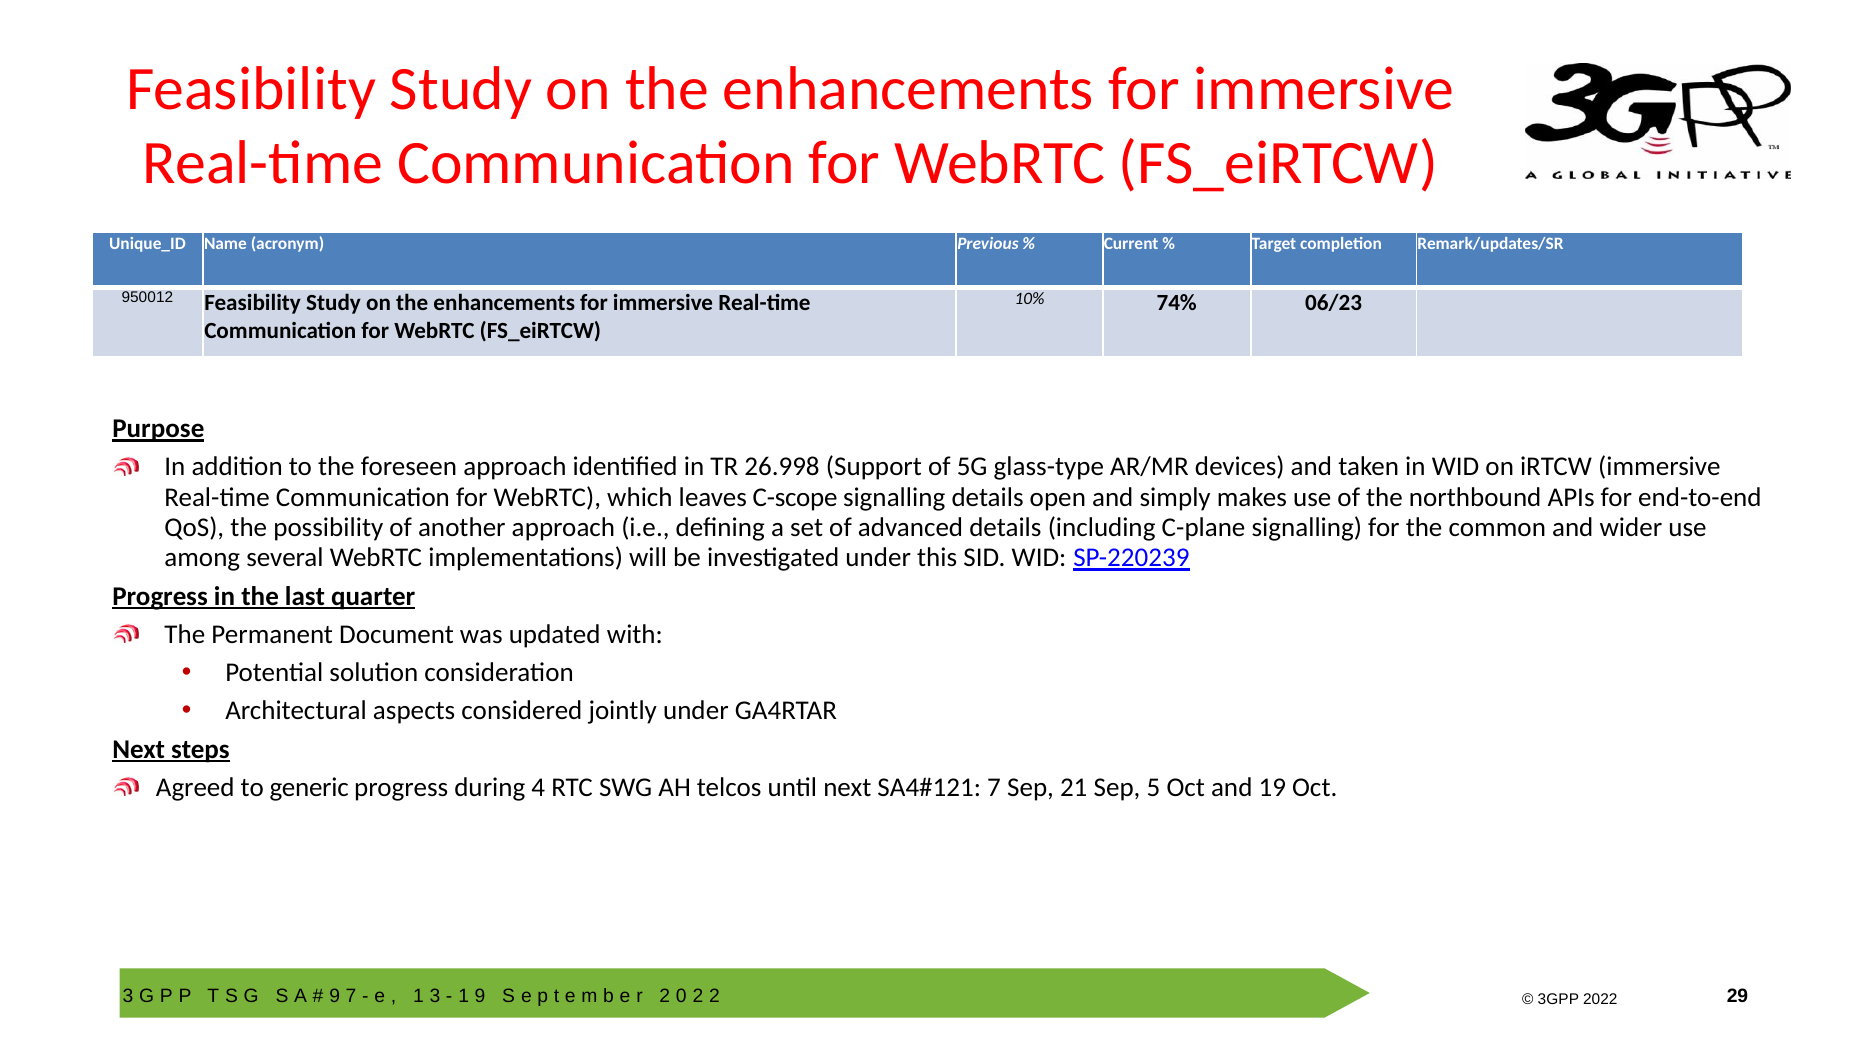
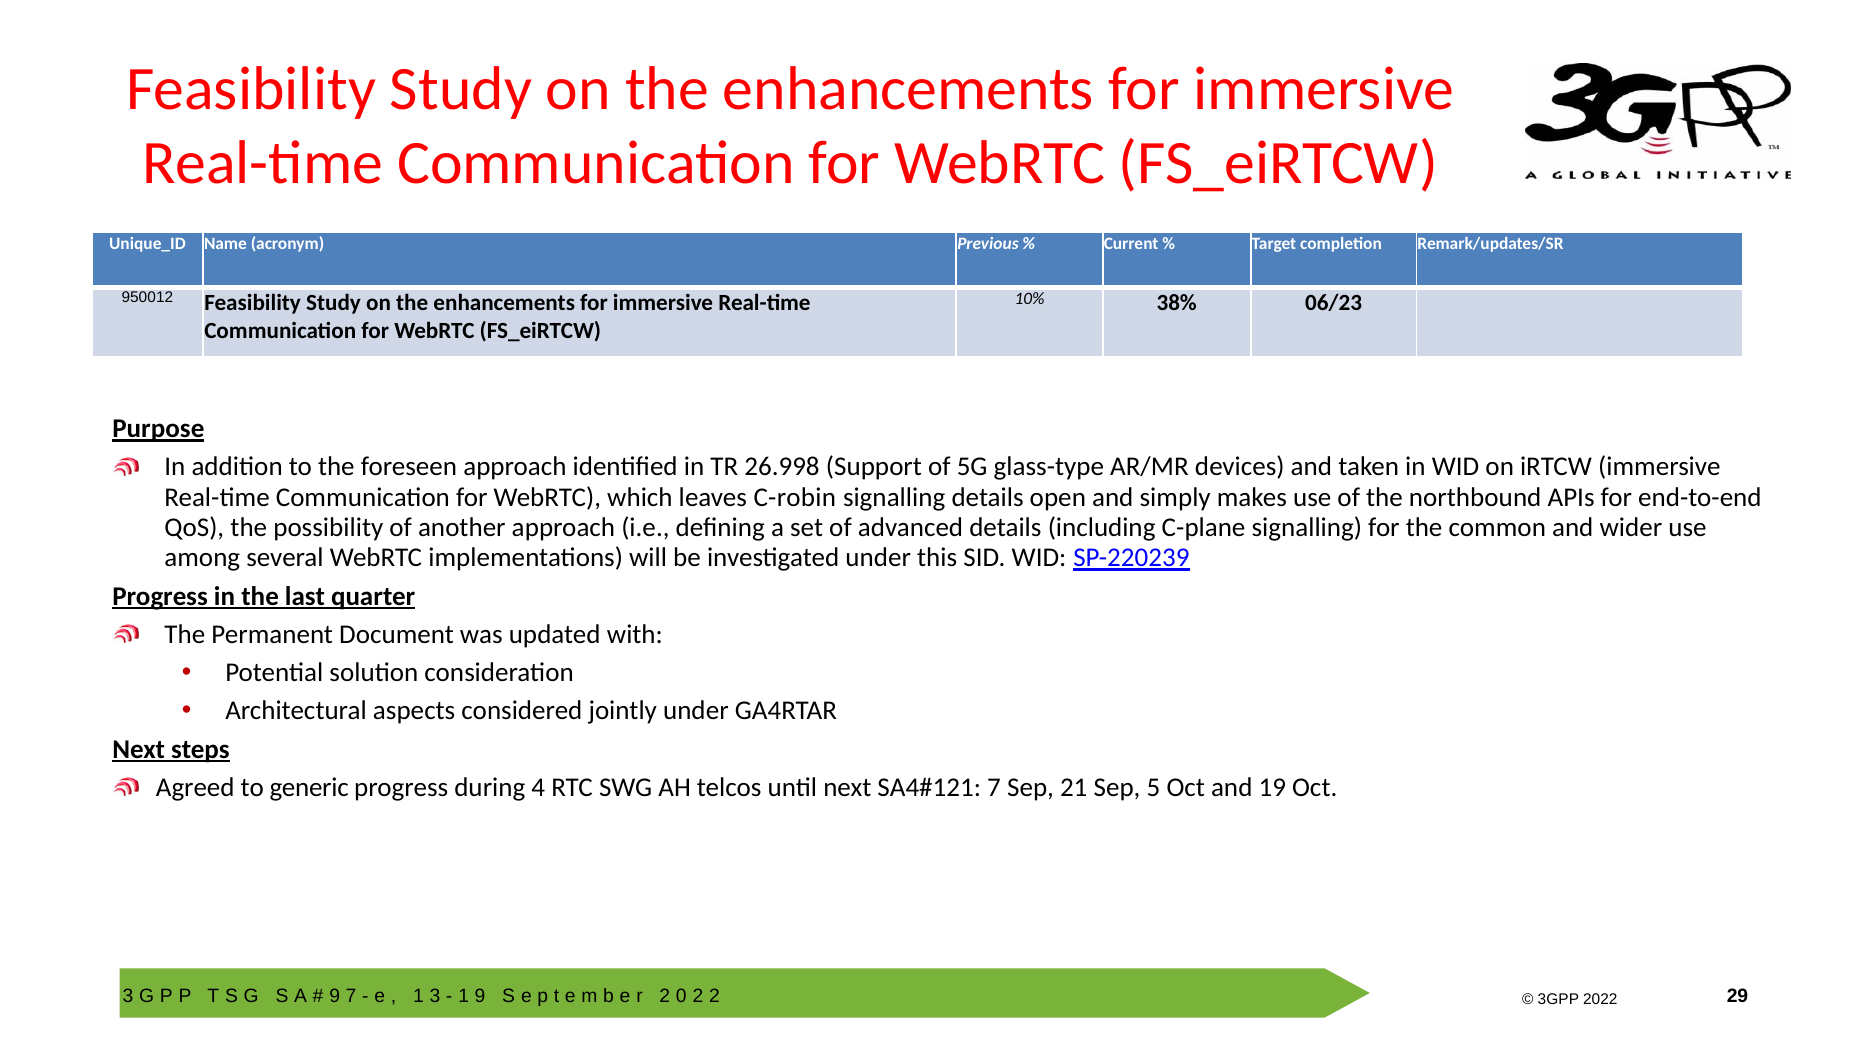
74%: 74% -> 38%
C-scope: C-scope -> C-robin
